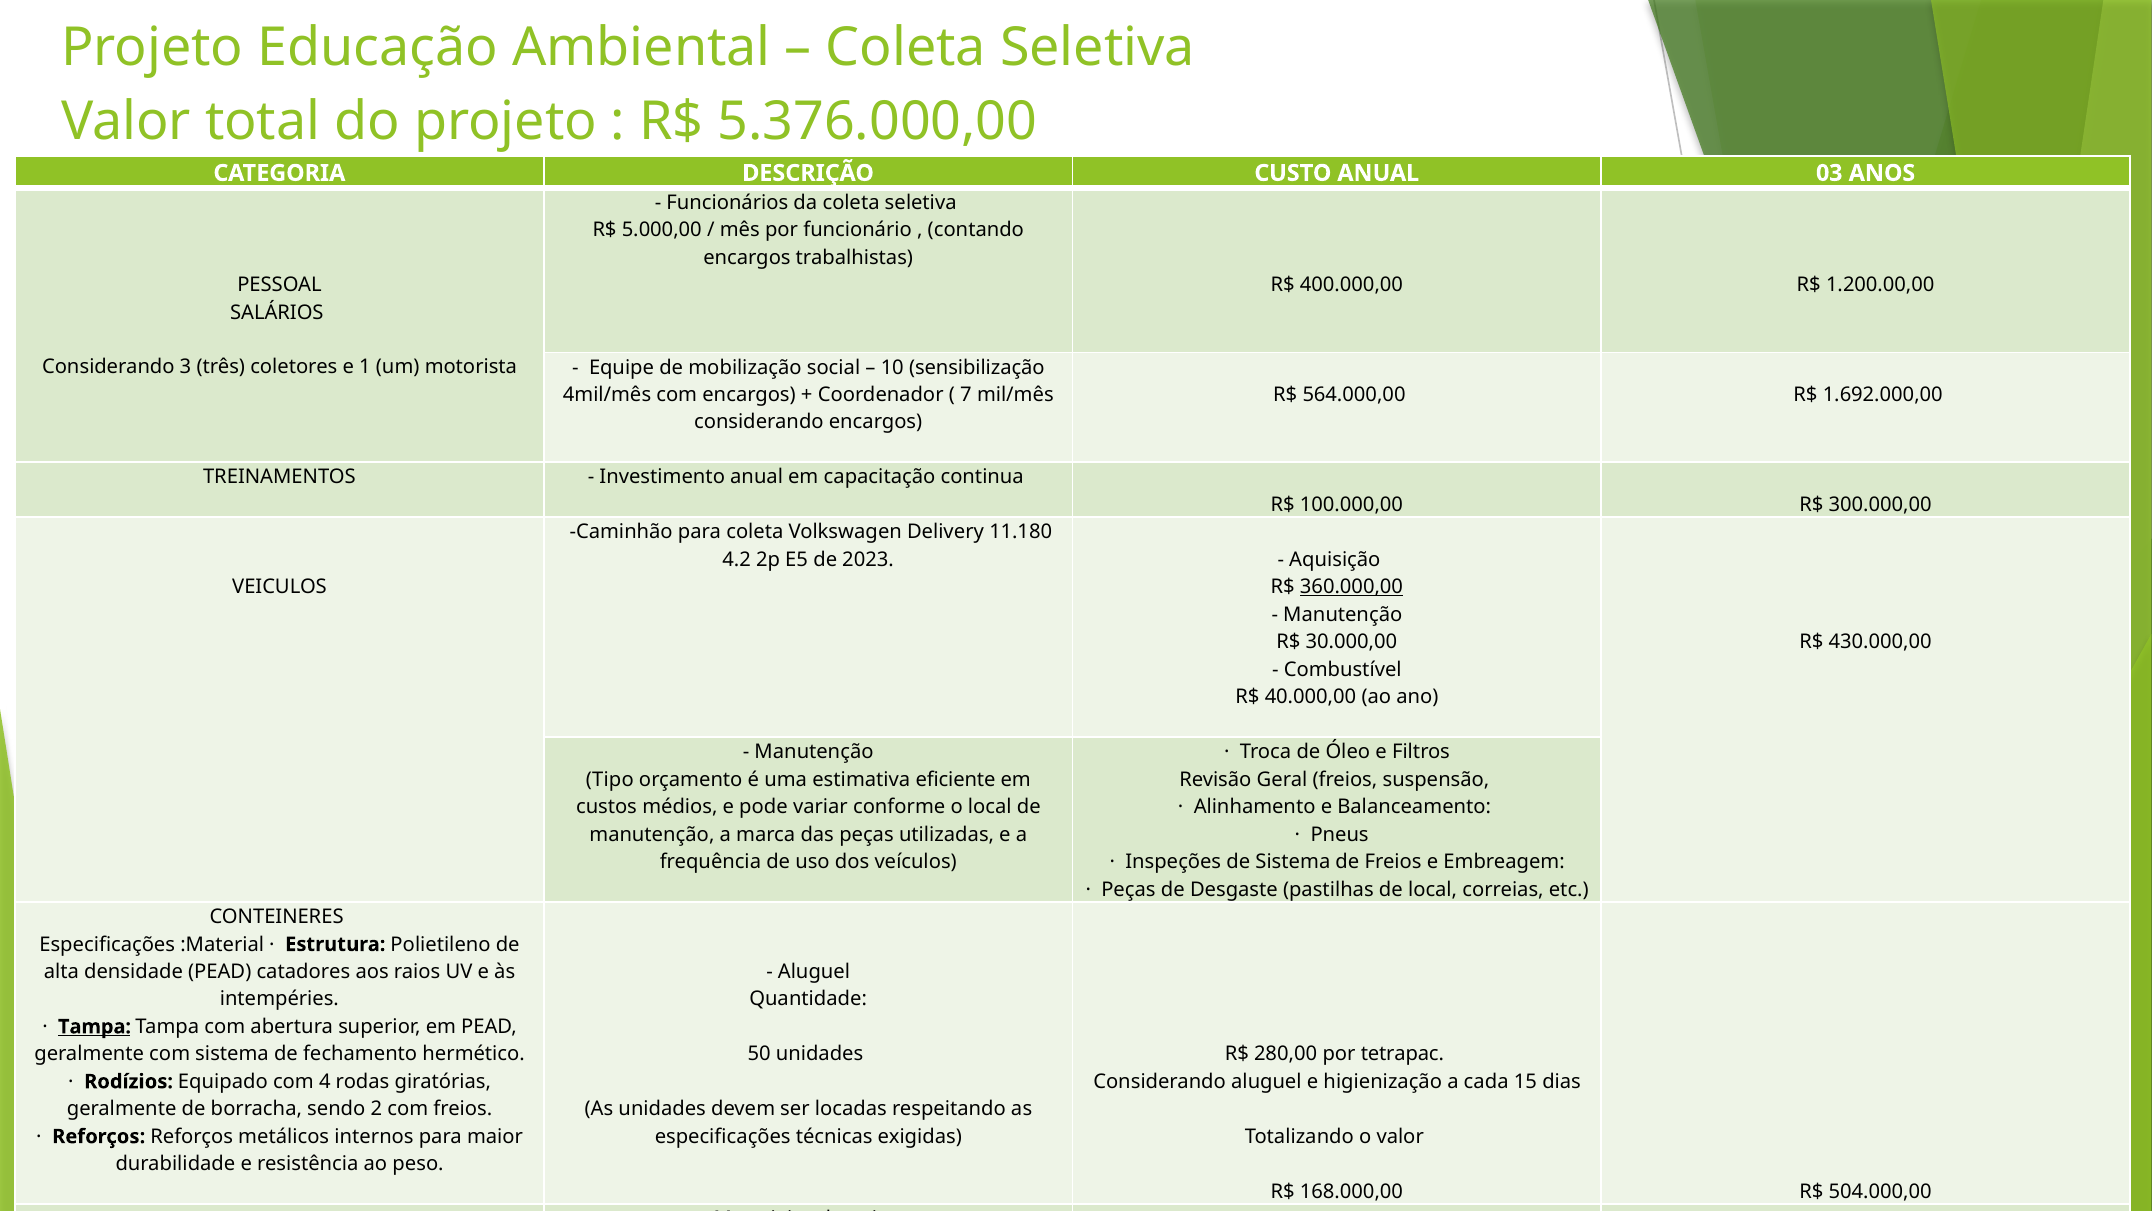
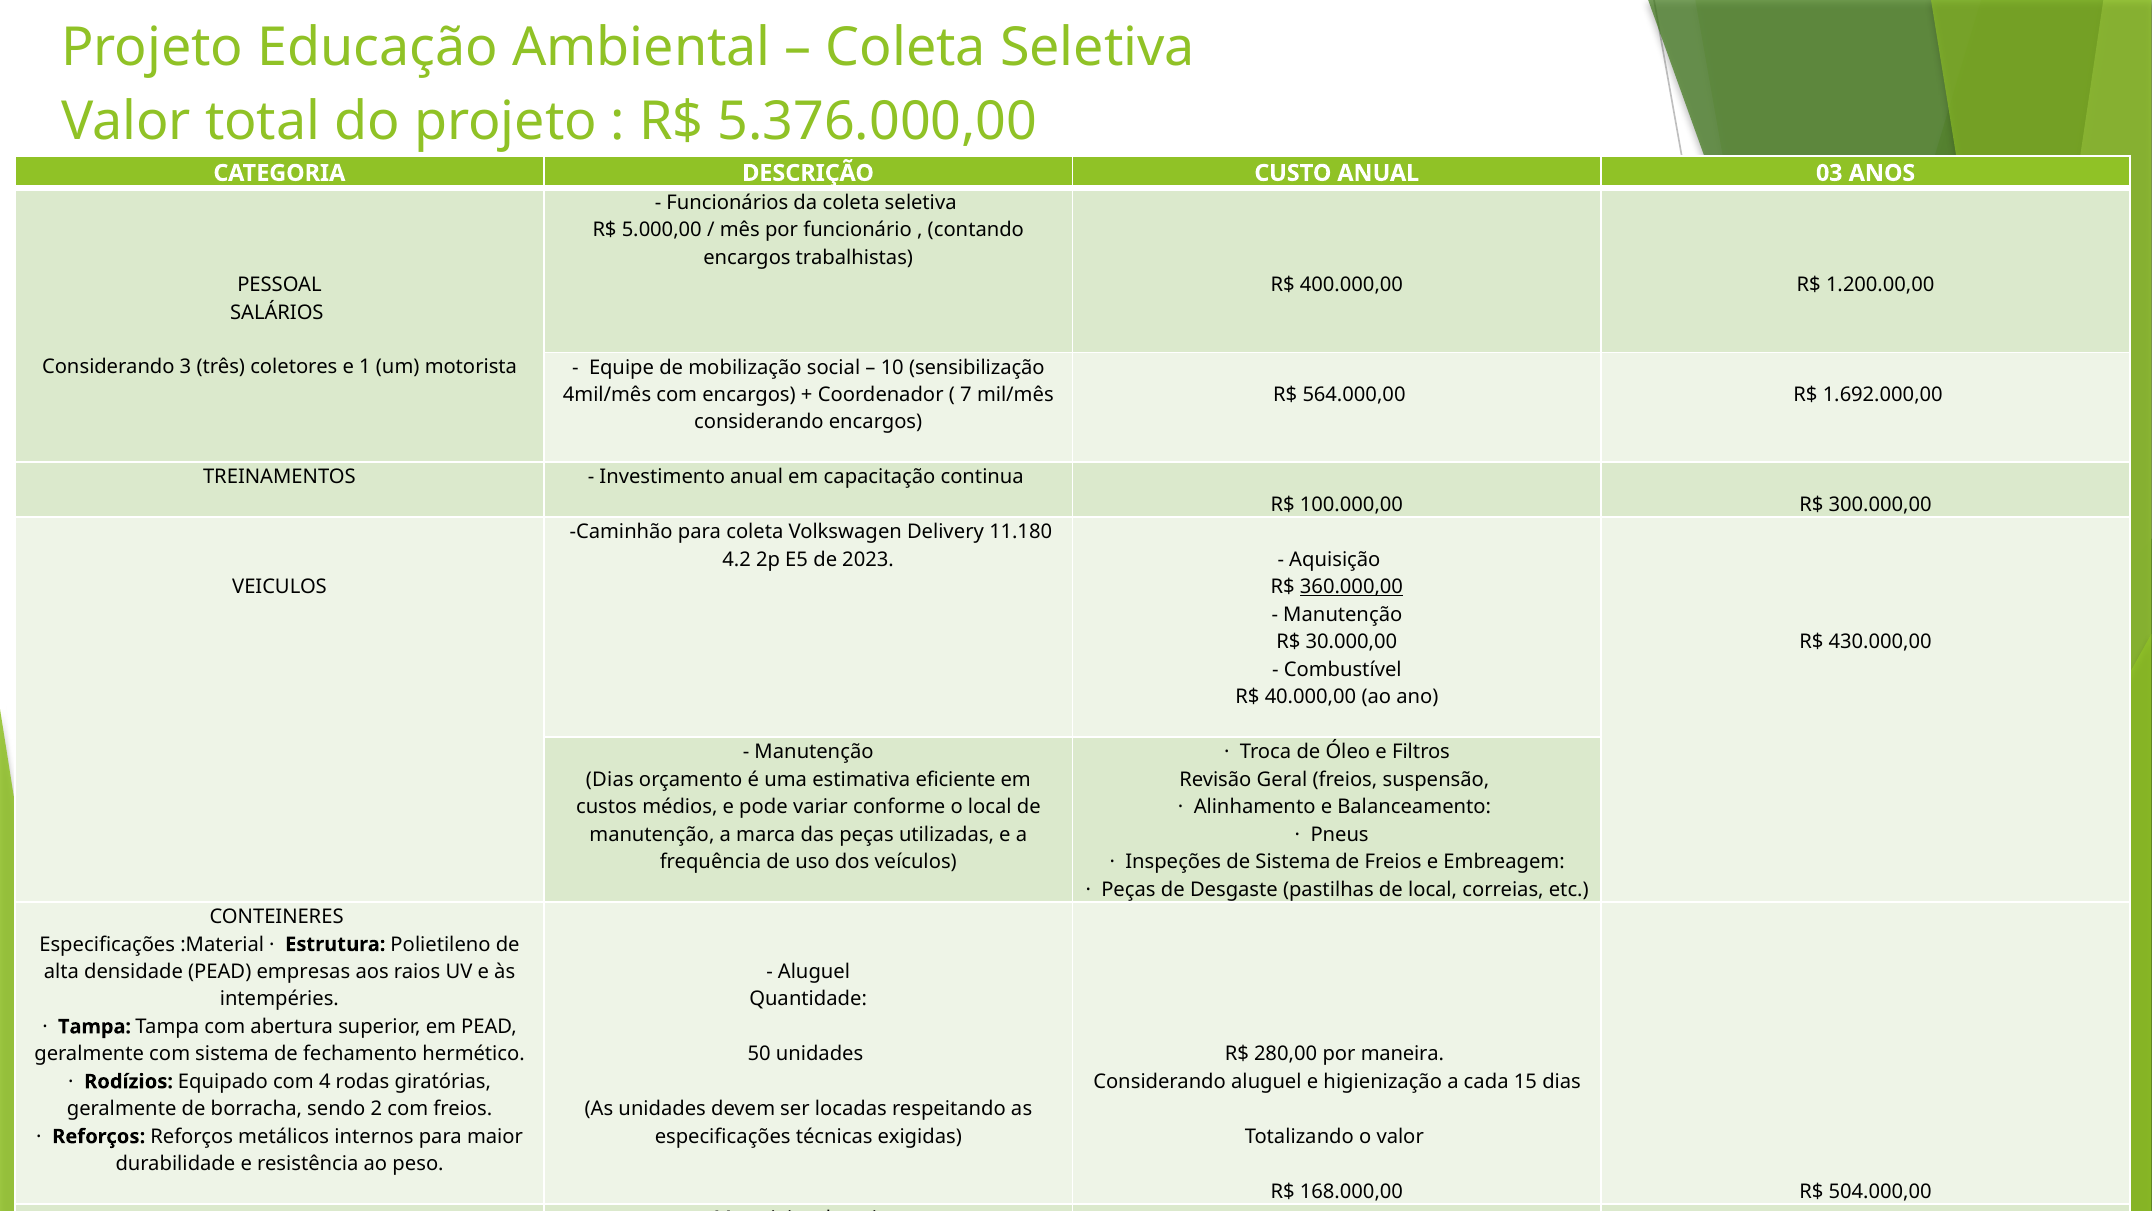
Tipo at (610, 779): Tipo -> Dias
catadores: catadores -> empresas
Tampa at (94, 1026) underline: present -> none
tetrapac: tetrapac -> maneira
